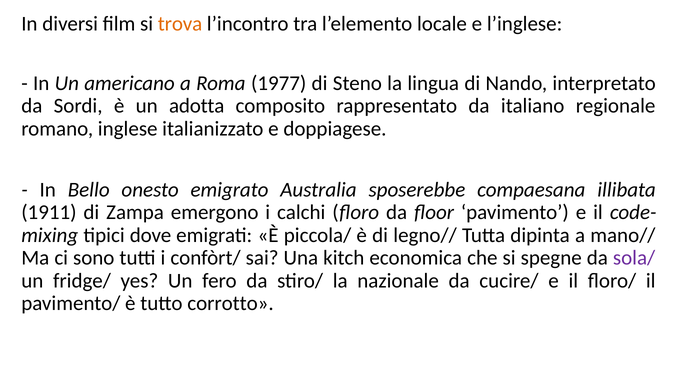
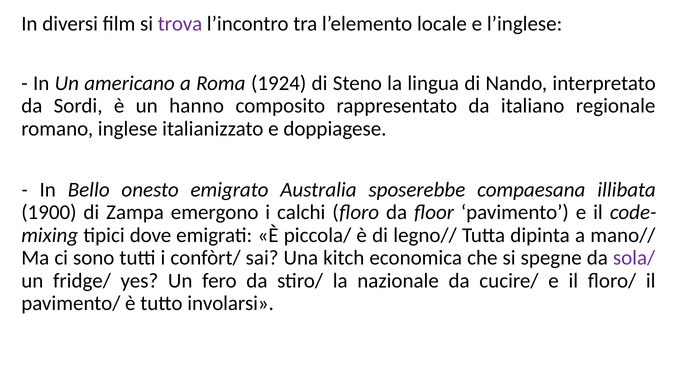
trova colour: orange -> purple
1977: 1977 -> 1924
adotta: adotta -> hanno
1911: 1911 -> 1900
corrotto: corrotto -> involarsi
